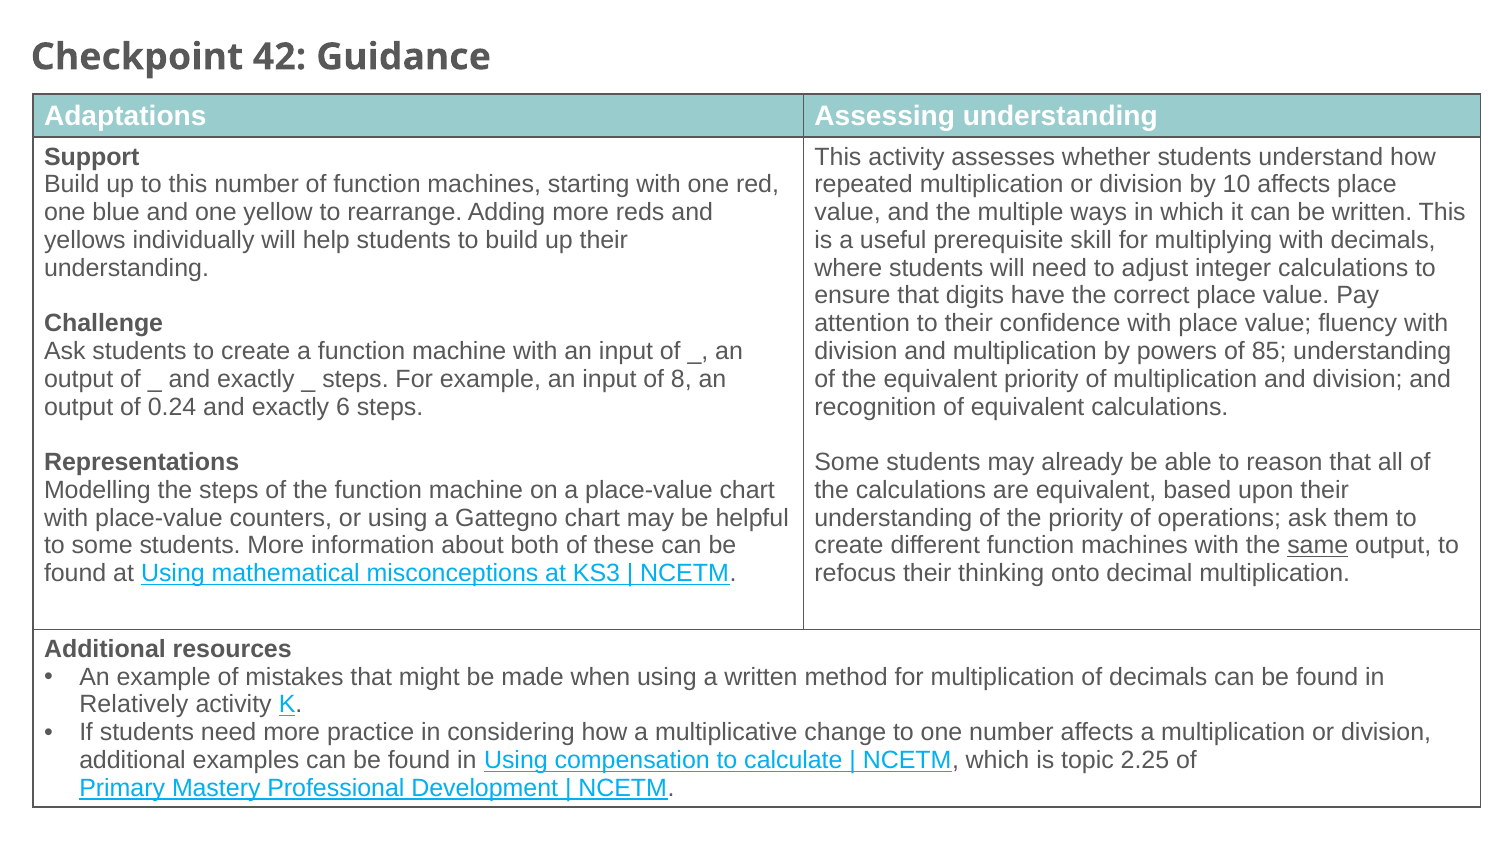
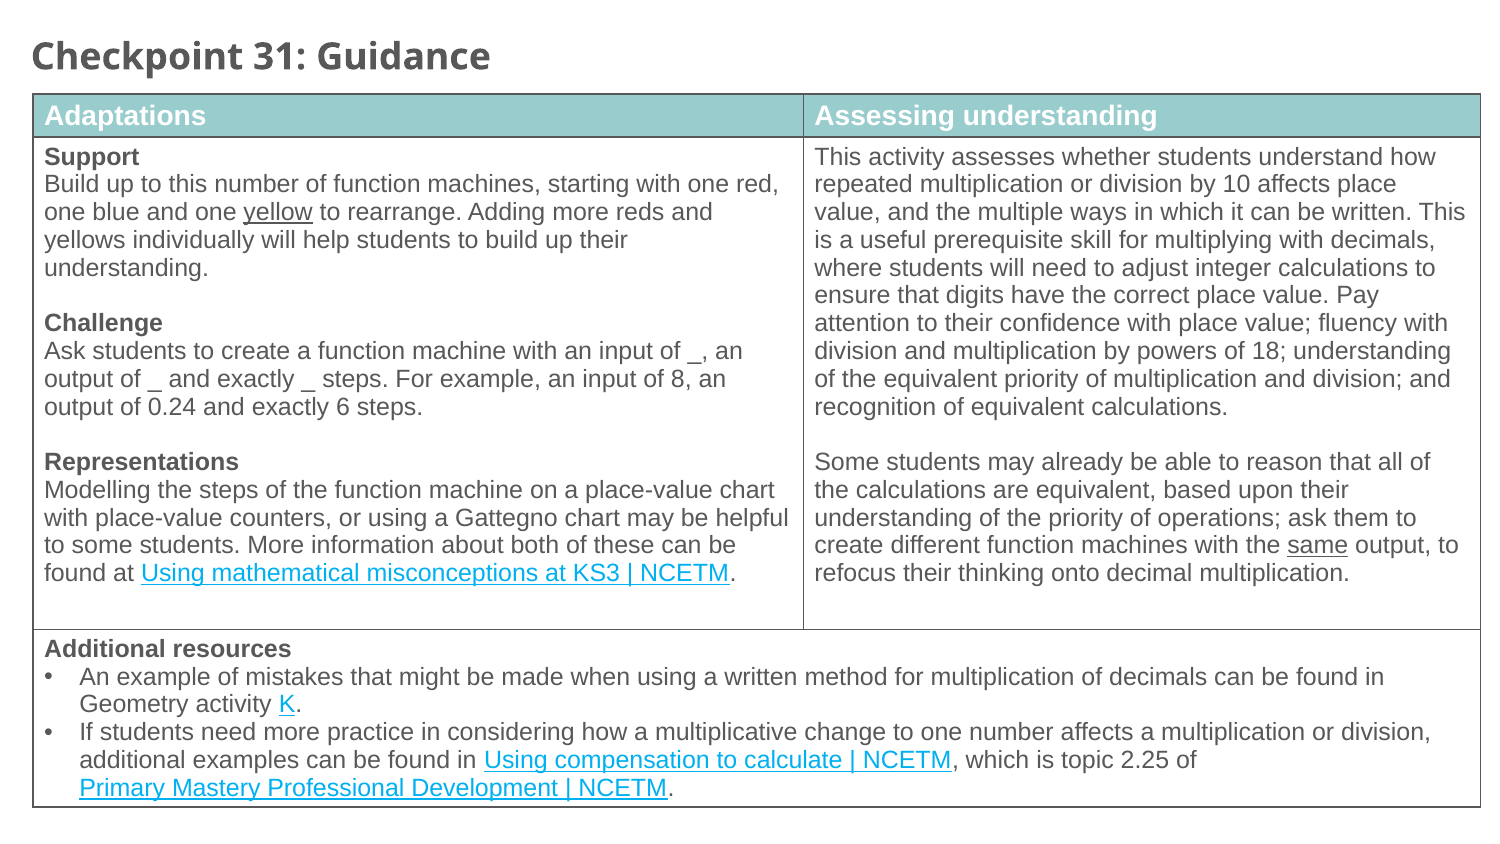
42: 42 -> 31
yellow underline: none -> present
85: 85 -> 18
Relatively: Relatively -> Geometry
